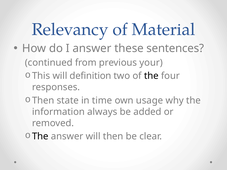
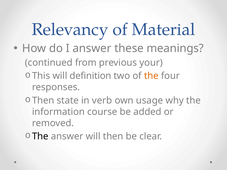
sentences: sentences -> meanings
the at (151, 76) colour: black -> orange
time: time -> verb
always: always -> course
